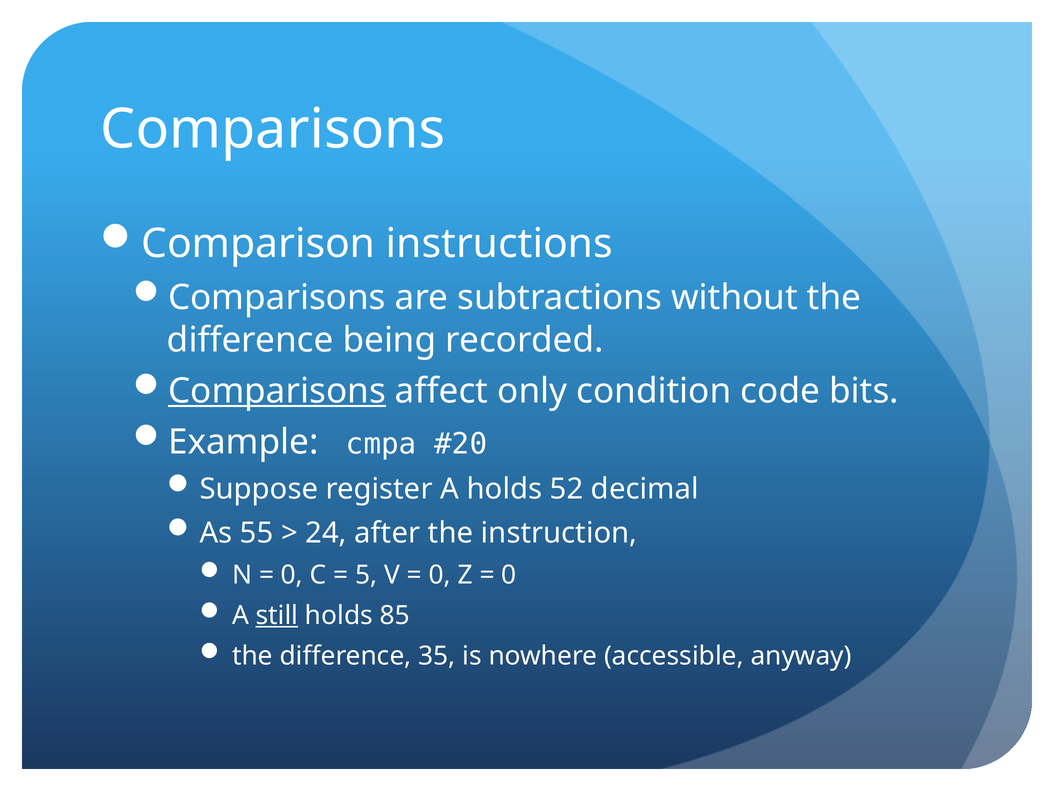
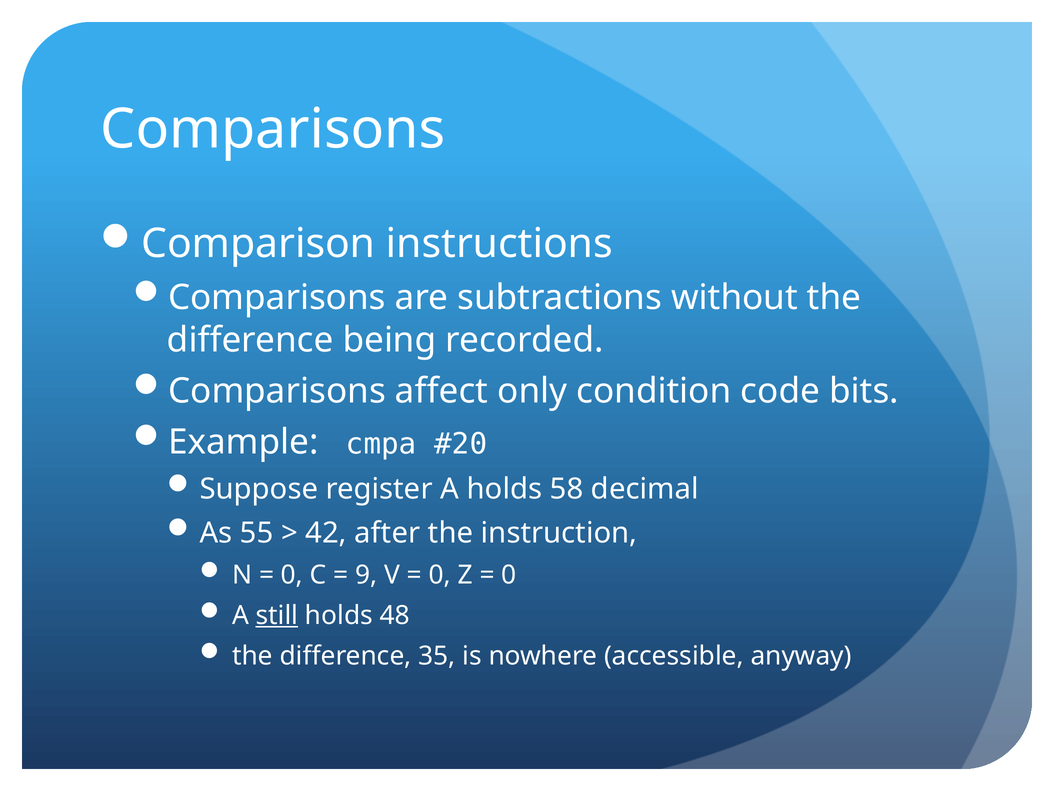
Comparisons at (277, 391) underline: present -> none
52: 52 -> 58
24: 24 -> 42
5: 5 -> 9
85: 85 -> 48
